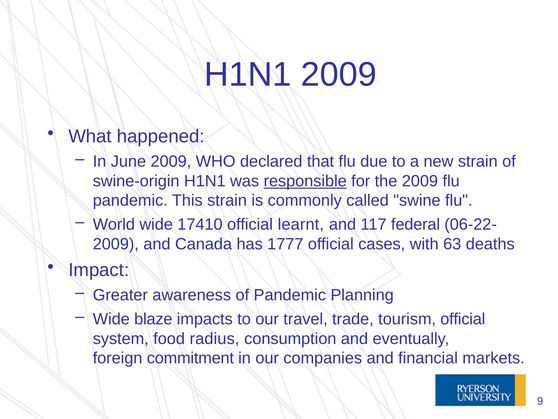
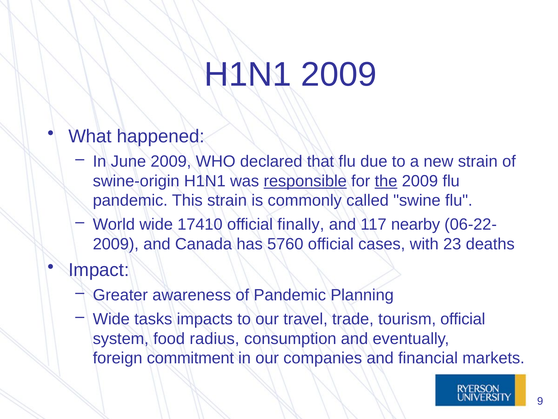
the underline: none -> present
learnt: learnt -> finally
federal: federal -> nearby
1777: 1777 -> 5760
63: 63 -> 23
blaze: blaze -> tasks
